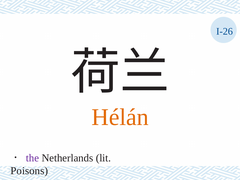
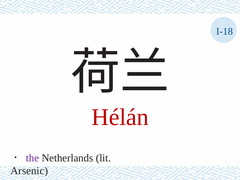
I-26: I-26 -> I-18
Hélán colour: orange -> red
Poisons: Poisons -> Arsenic
